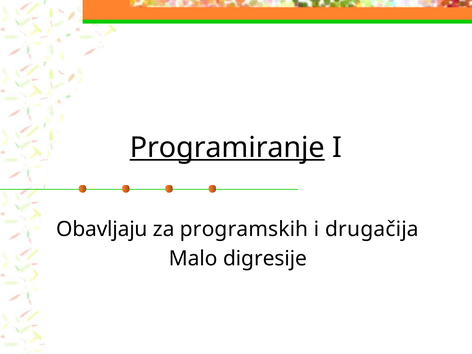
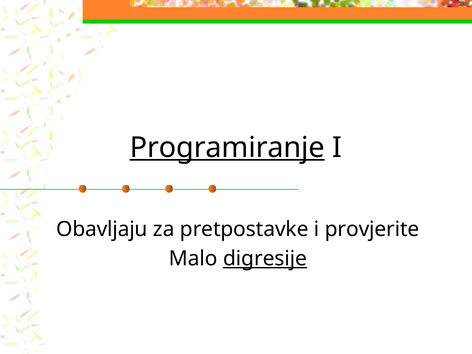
programskih: programskih -> pretpostavke
drugačija: drugačija -> provjerite
digresije underline: none -> present
